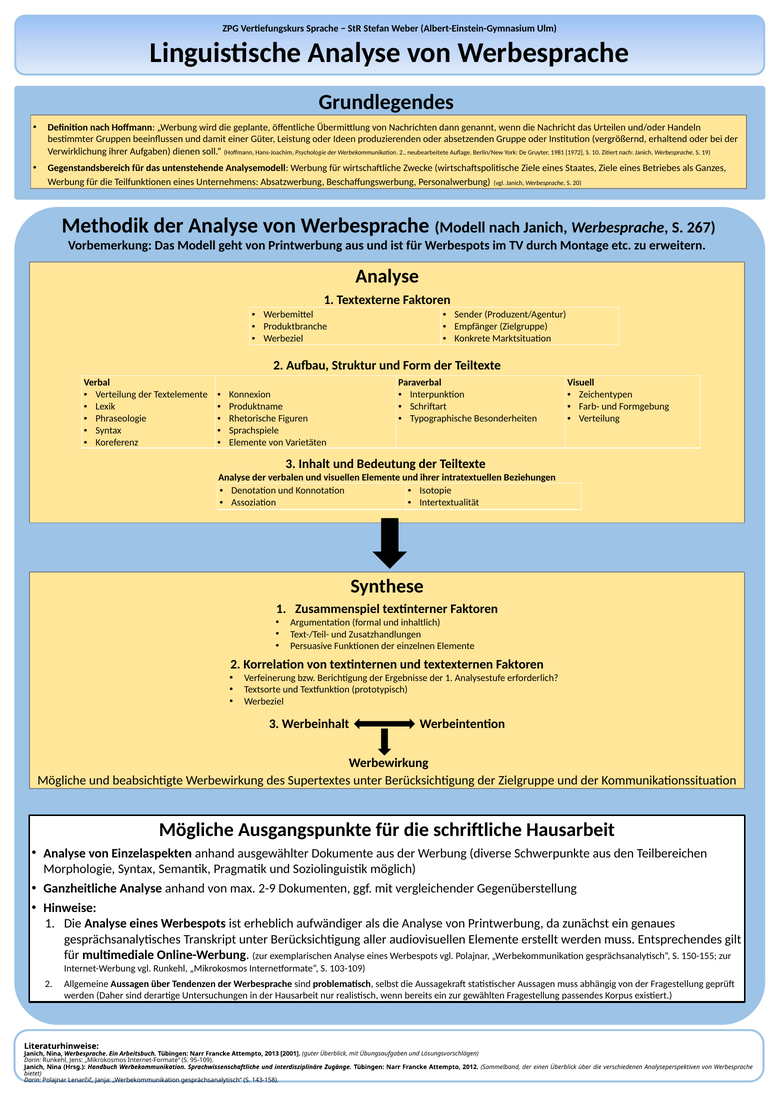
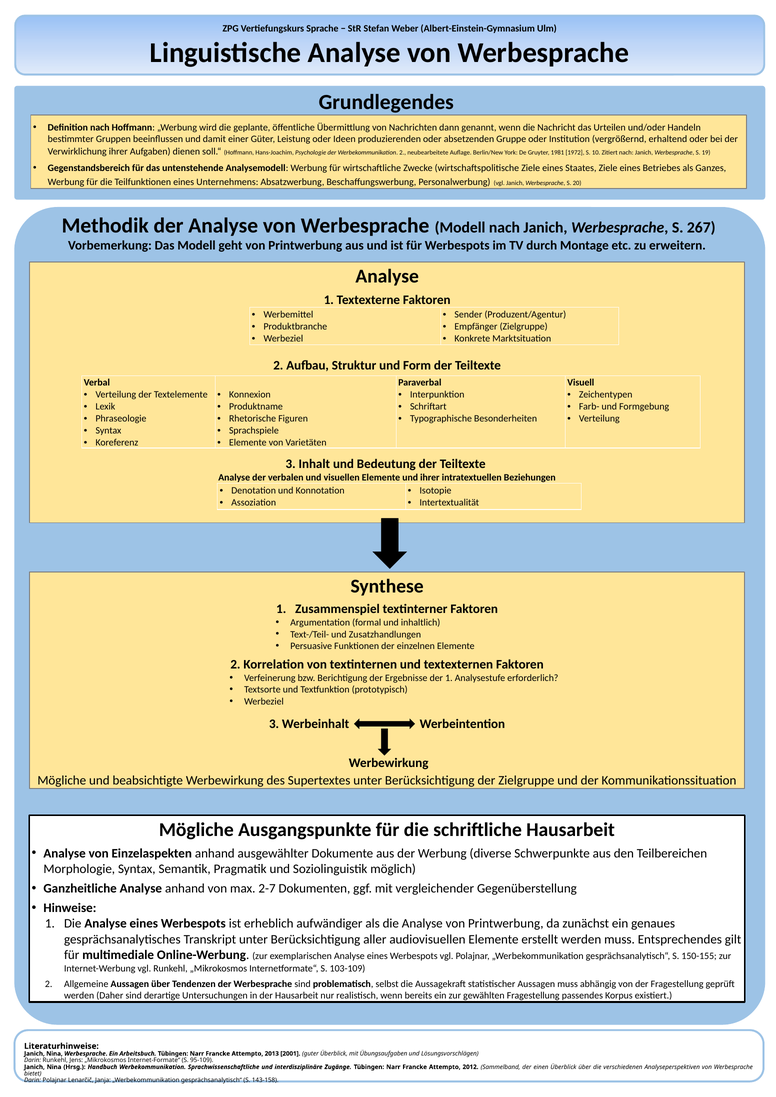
2-9: 2-9 -> 2-7
